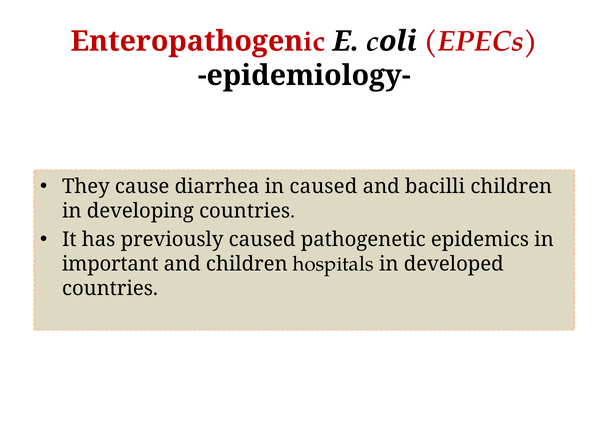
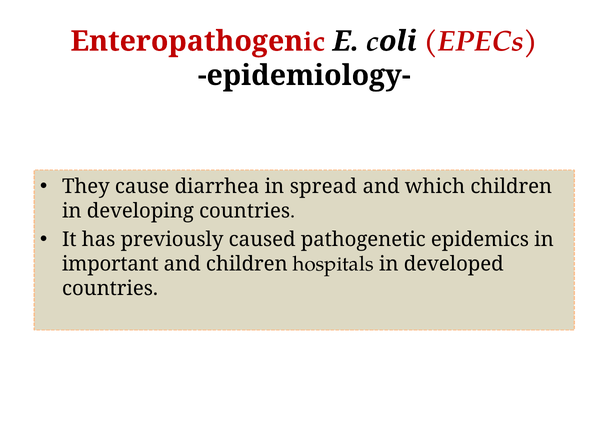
in caused: caused -> spread
bacilli: bacilli -> which
